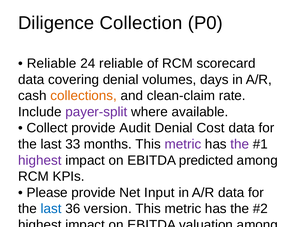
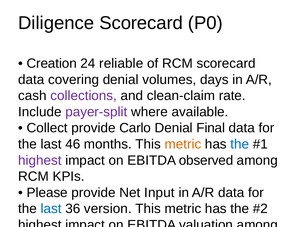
Diligence Collection: Collection -> Scorecard
Reliable at (52, 64): Reliable -> Creation
collections colour: orange -> purple
Audit: Audit -> Carlo
Denial Cost: Cost -> Final
33: 33 -> 46
metric at (183, 144) colour: purple -> orange
the at (240, 144) colour: purple -> blue
predicted: predicted -> observed
